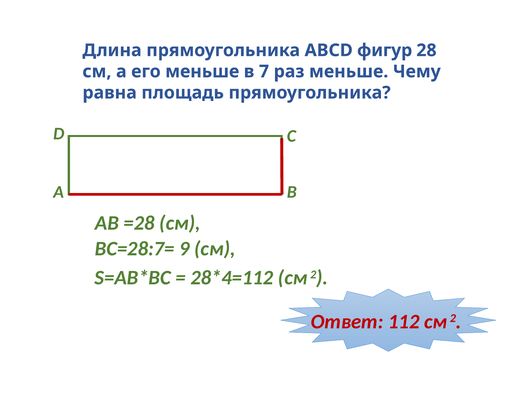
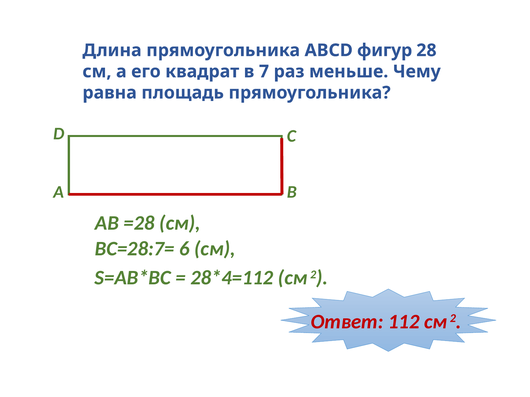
его меньше: меньше -> квадрат
9: 9 -> 6
